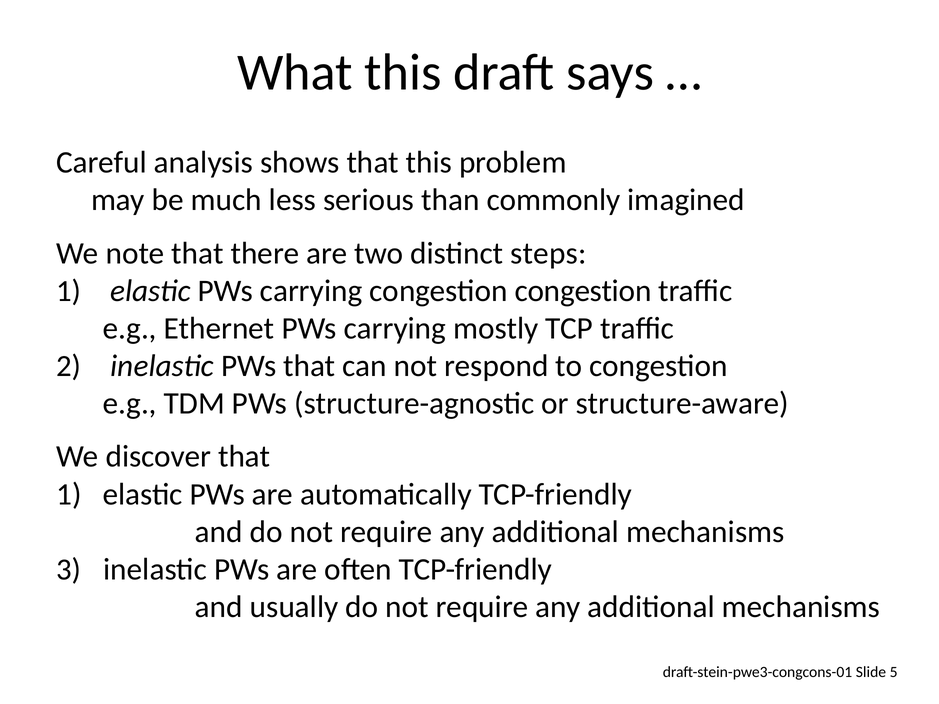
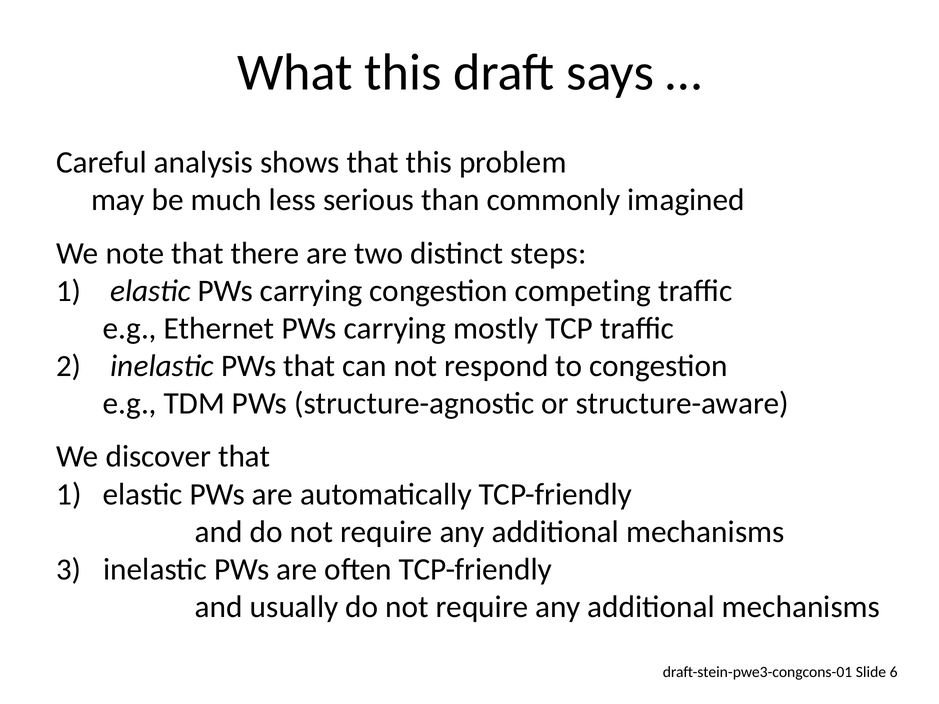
congestion congestion: congestion -> competing
5: 5 -> 6
